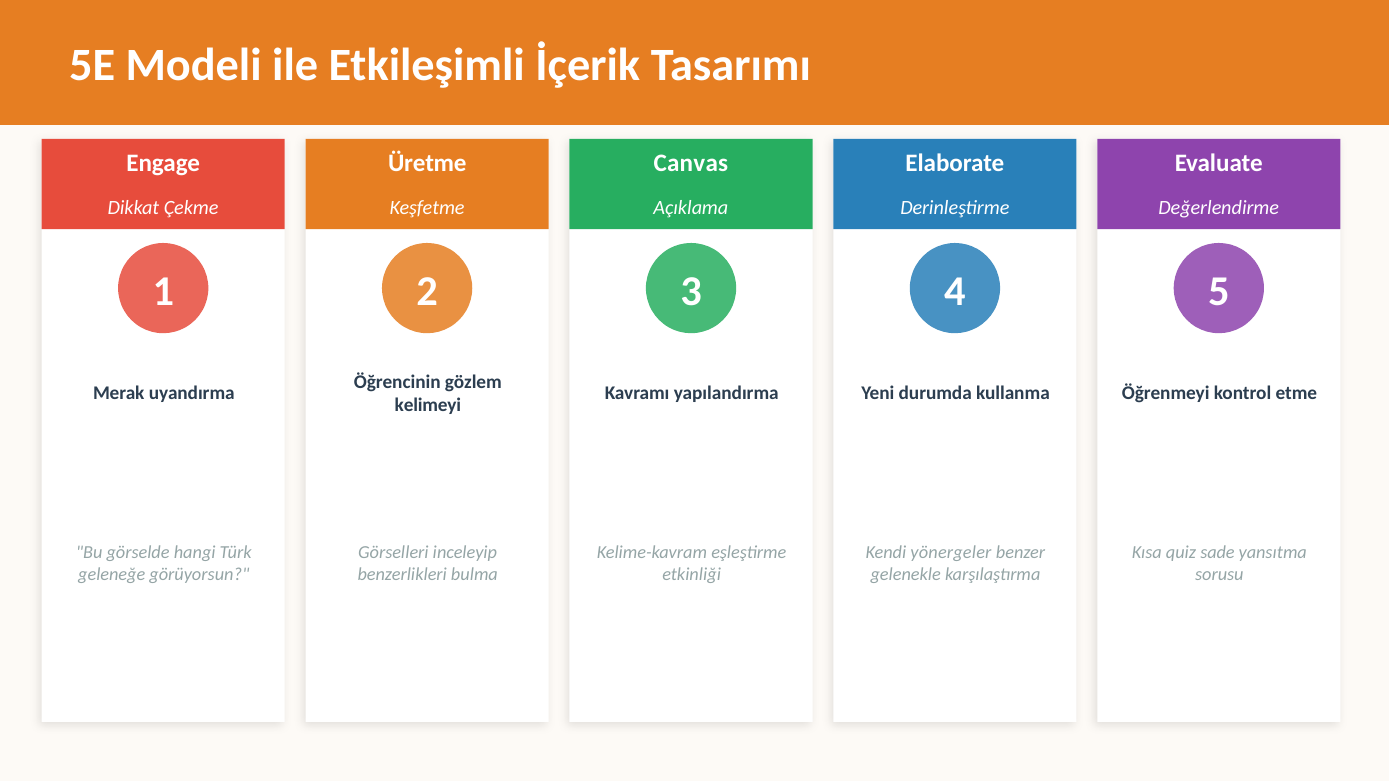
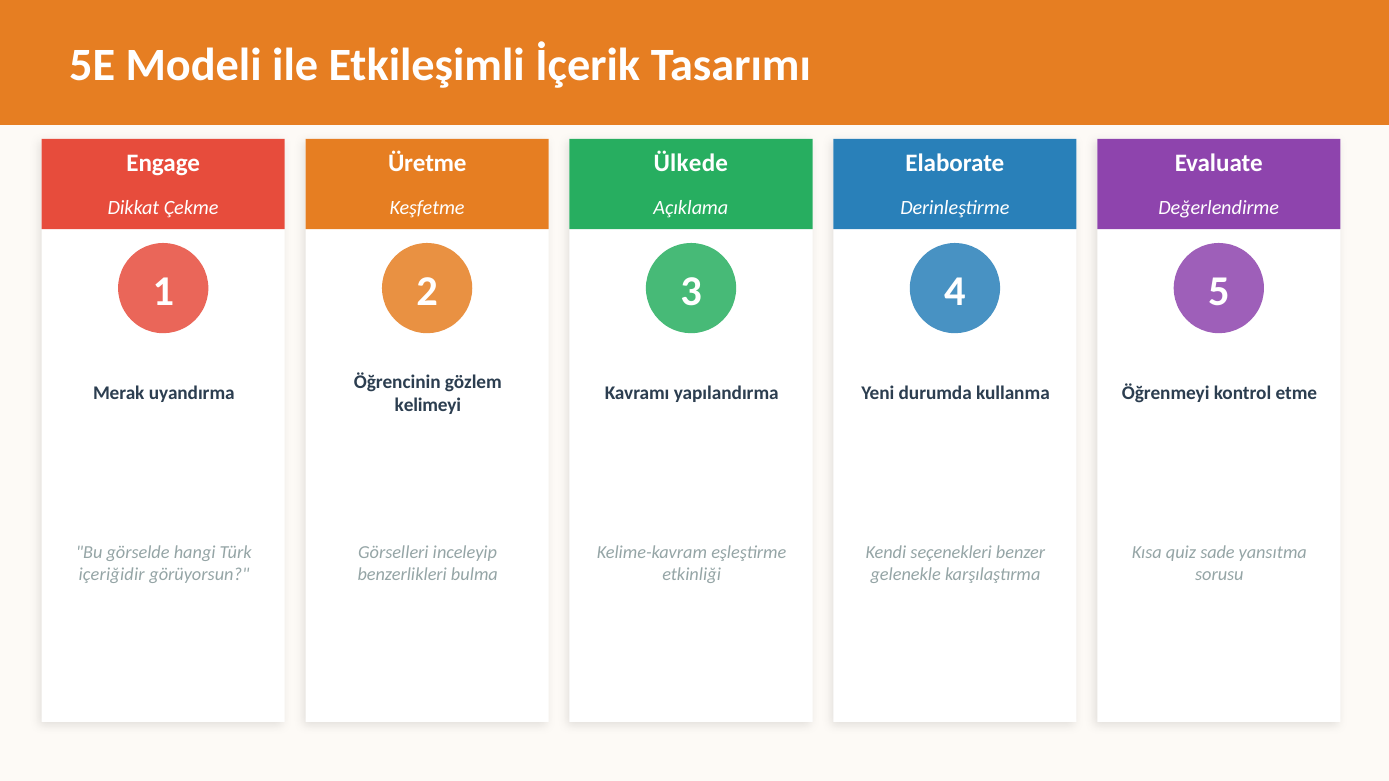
Canvas: Canvas -> Ülkede
yönergeler: yönergeler -> seçenekleri
geleneğe: geleneğe -> içeriğidir
